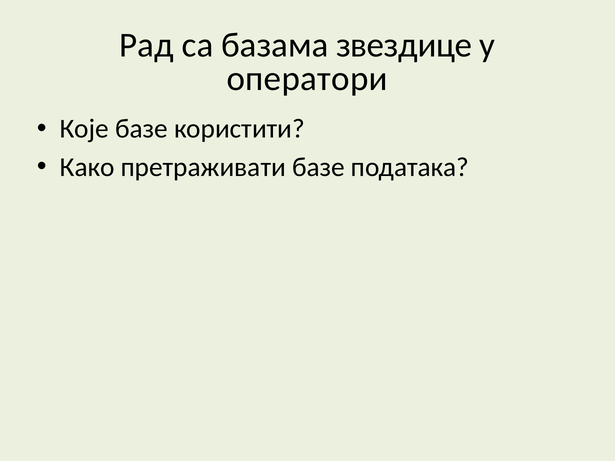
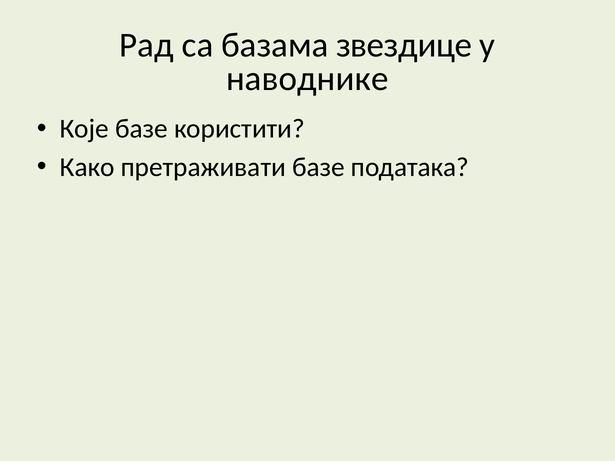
оператори: оператори -> наводнике
